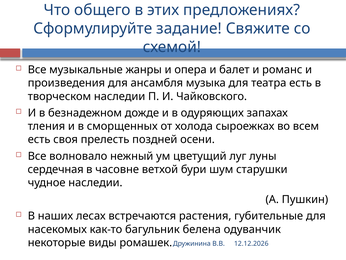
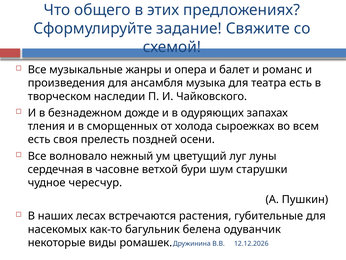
чудное наследии: наследии -> чересчур
